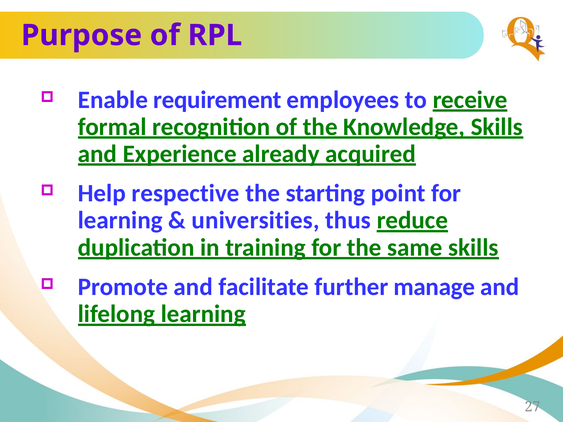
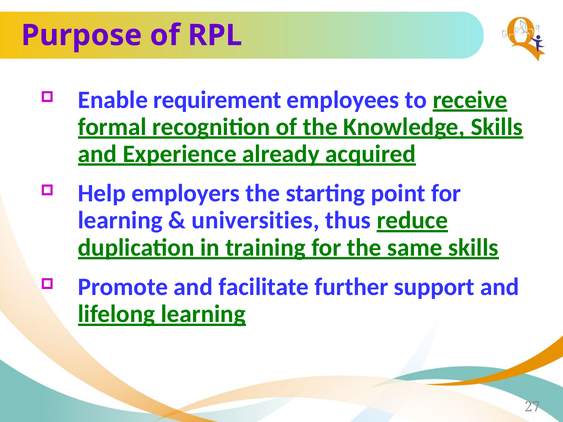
respective: respective -> employers
manage: manage -> support
